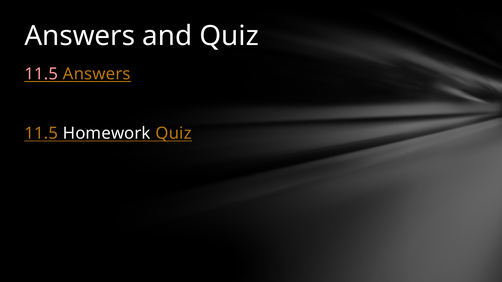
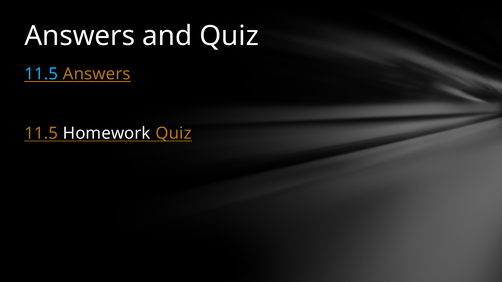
11.5 at (41, 74) colour: pink -> light blue
